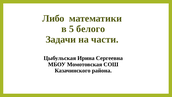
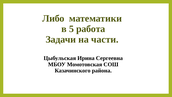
белого: белого -> работа
